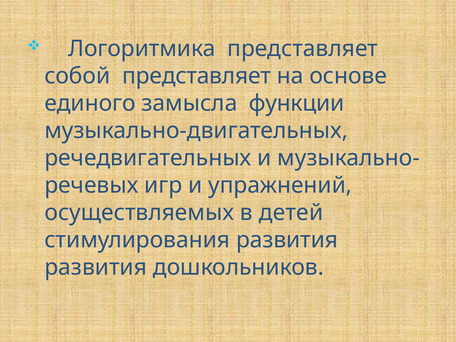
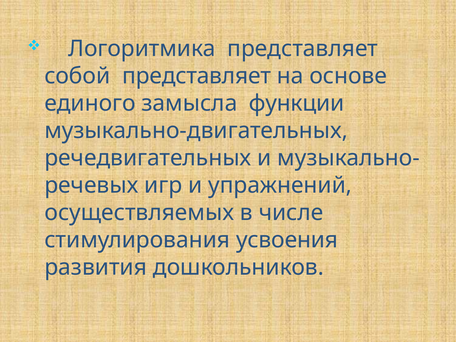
детей: детей -> числе
стимулирования развития: развития -> усвоения
